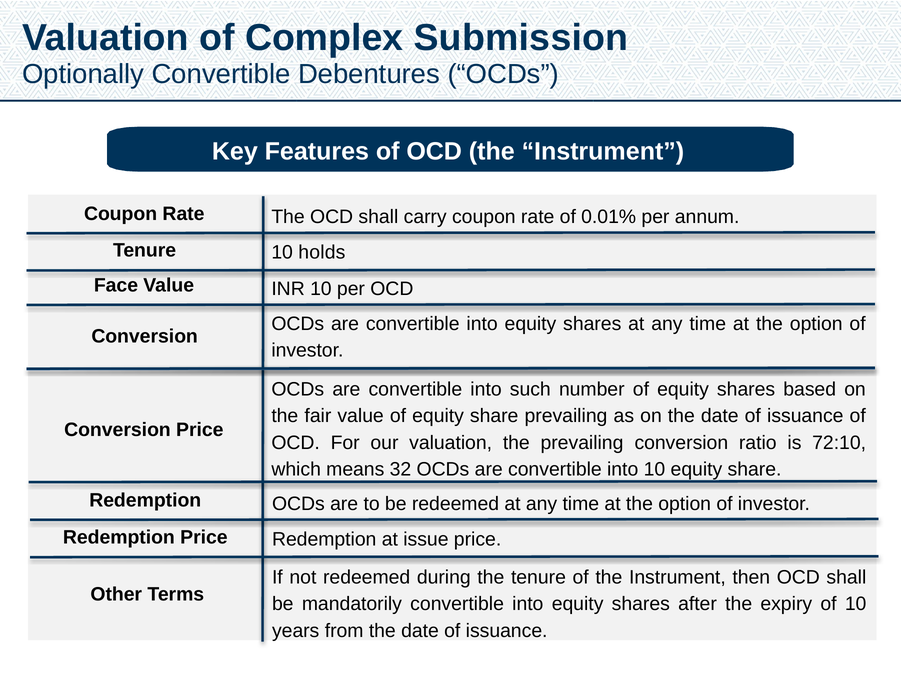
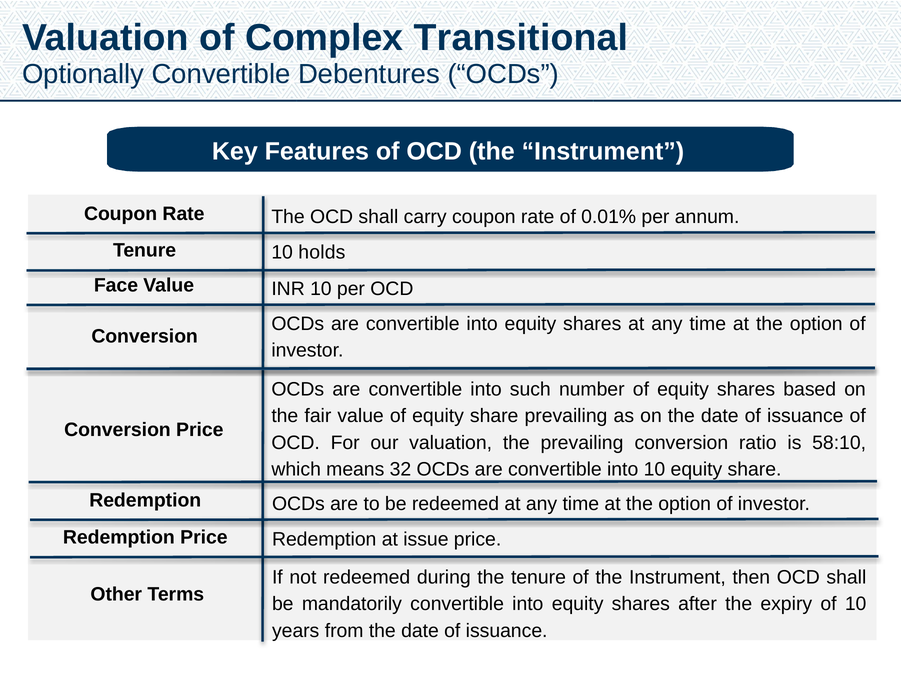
Submission: Submission -> Transitional
72:10: 72:10 -> 58:10
